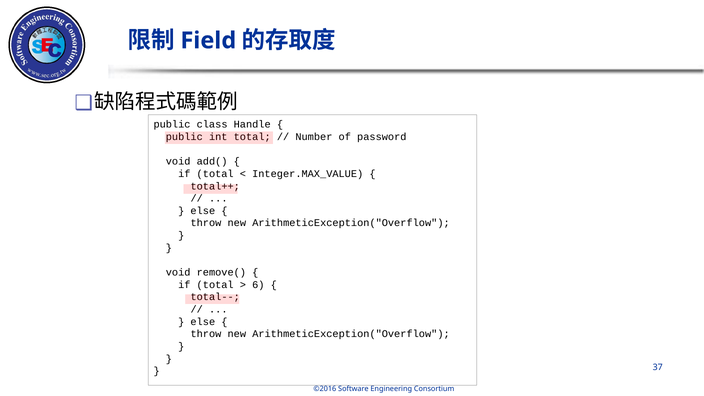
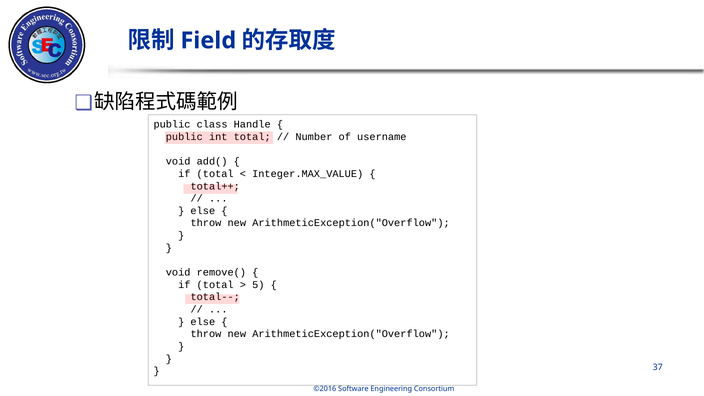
password: password -> username
6: 6 -> 5
